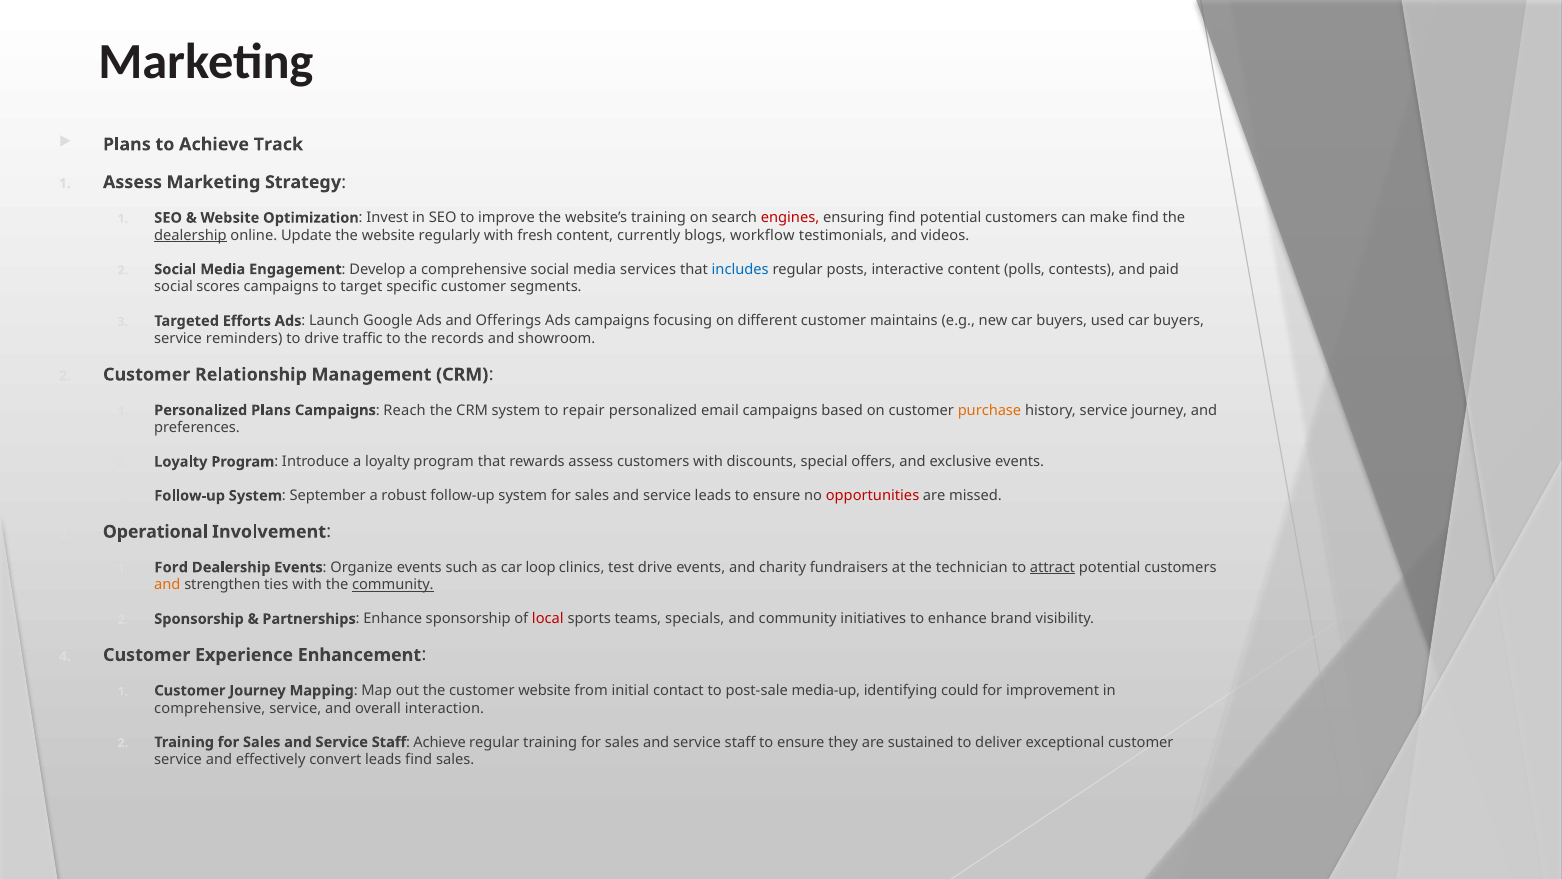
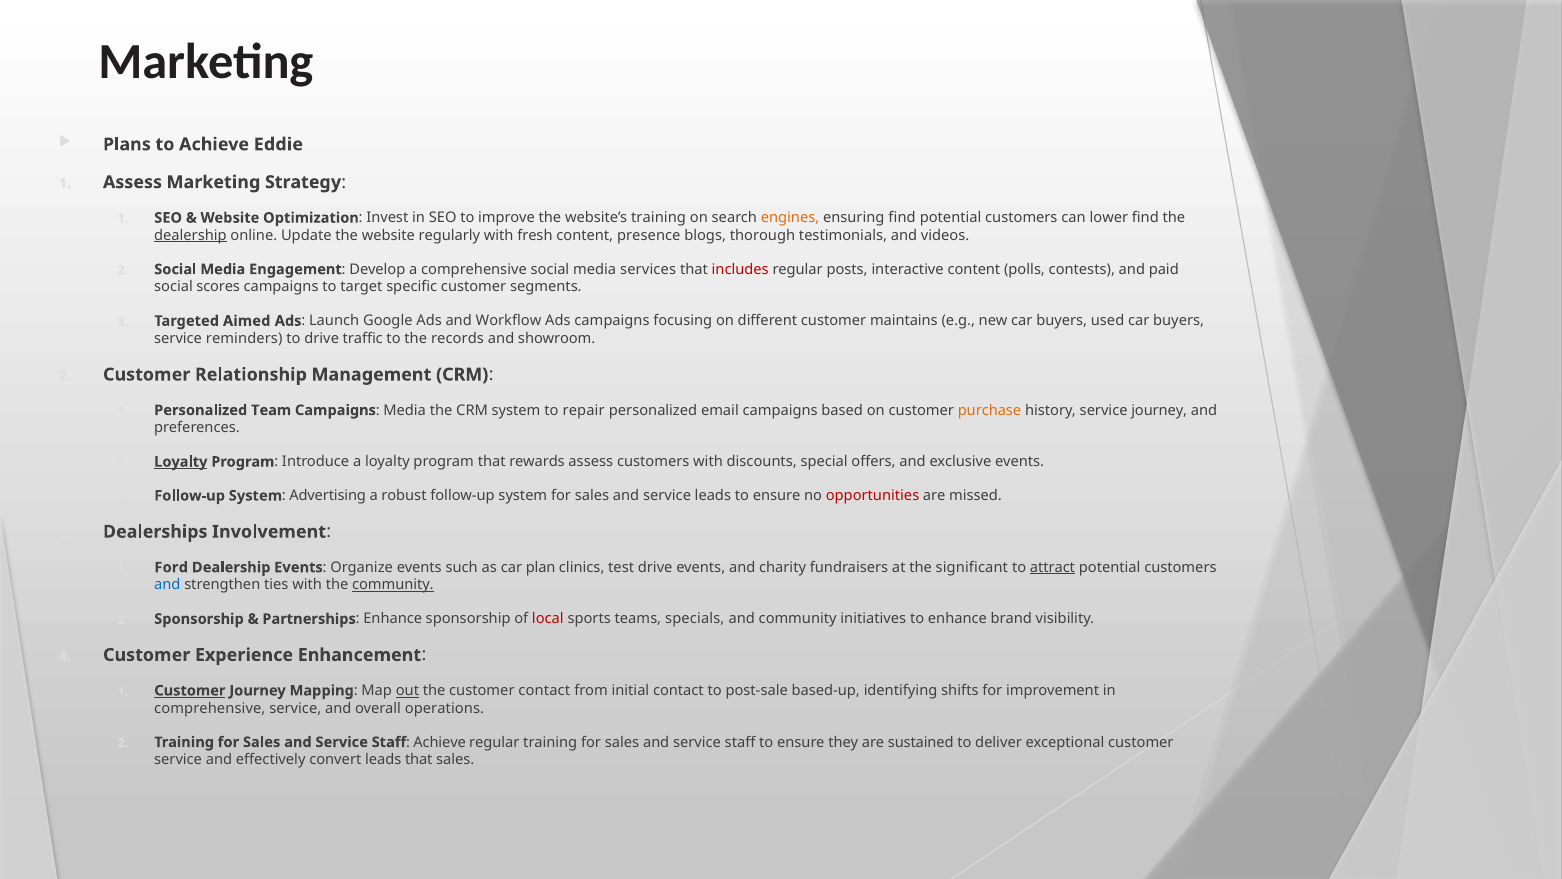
Track: Track -> Eddie
engines colour: red -> orange
make: make -> lower
currently: currently -> presence
workflow: workflow -> thorough
includes colour: blue -> red
Efforts: Efforts -> Aimed
Offerings: Offerings -> Workflow
Personalized Plans: Plans -> Team
Campaigns Reach: Reach -> Media
Loyalty at (181, 462) underline: none -> present
September: September -> Advertising
Operational: Operational -> Dealerships
loop: loop -> plan
technician: technician -> significant
and at (167, 585) colour: orange -> blue
Customer at (190, 690) underline: none -> present
out underline: none -> present
customer website: website -> contact
media-up: media-up -> based-up
could: could -> shifts
interaction: interaction -> operations
leads find: find -> that
